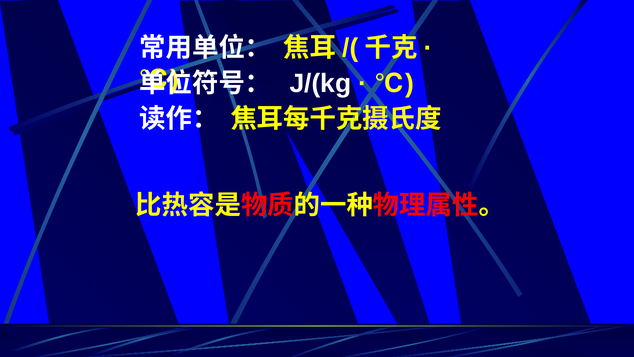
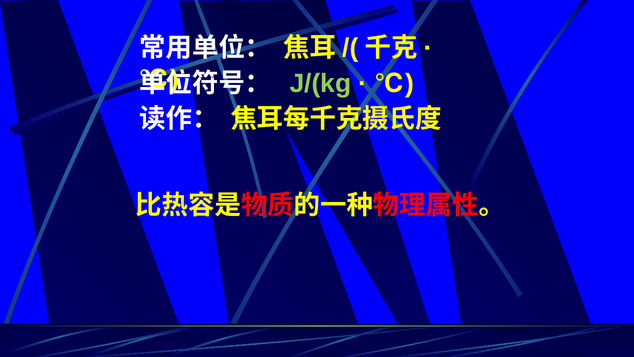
J/(kg colour: white -> light green
